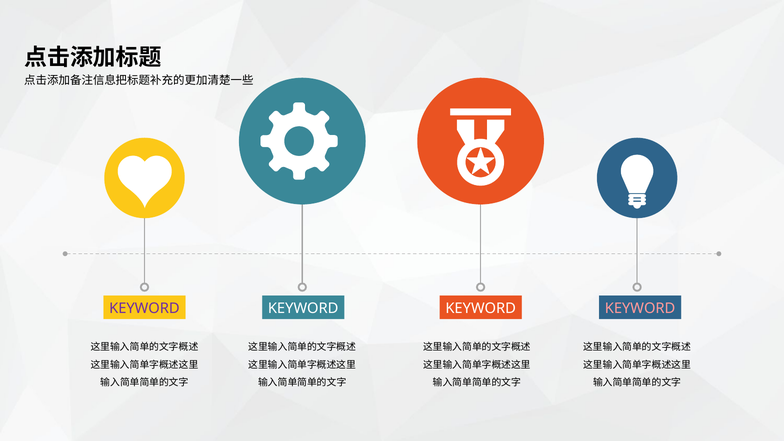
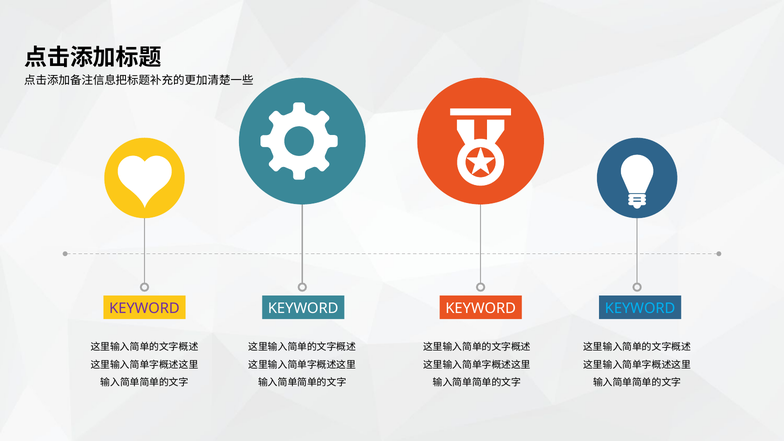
KEYWORD at (640, 308) colour: pink -> light blue
